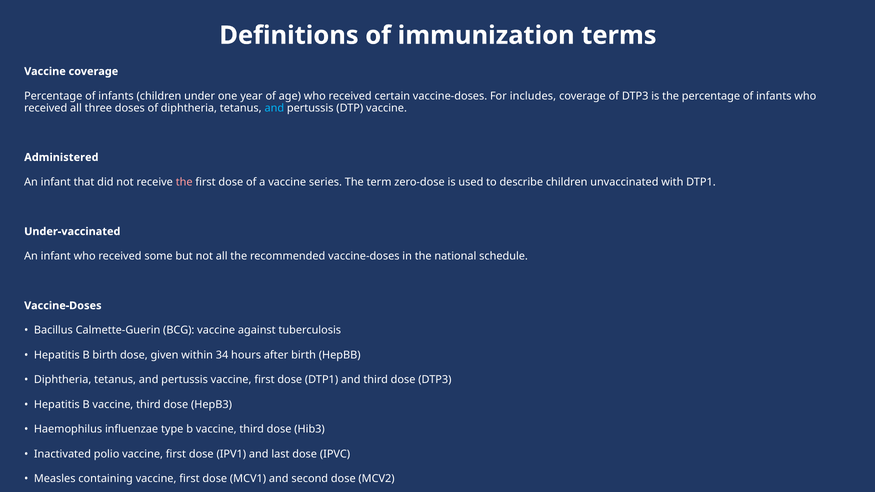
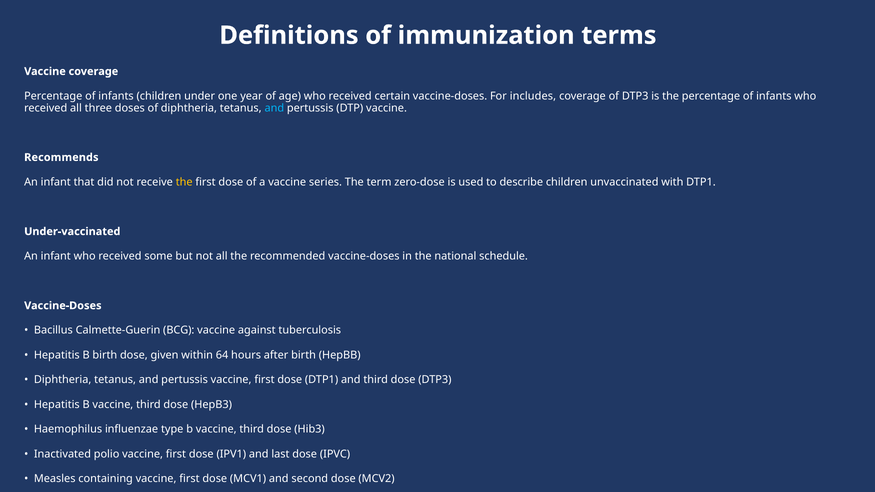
Administered: Administered -> Recommends
the at (184, 182) colour: pink -> yellow
34: 34 -> 64
